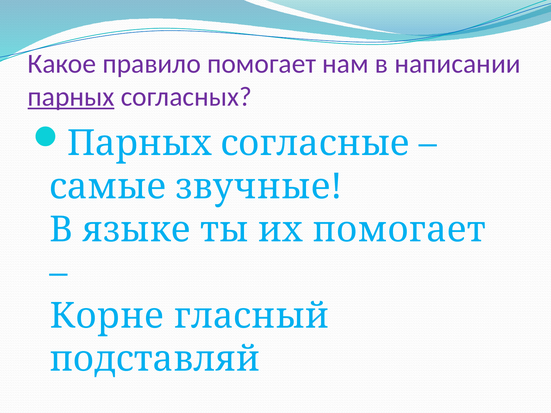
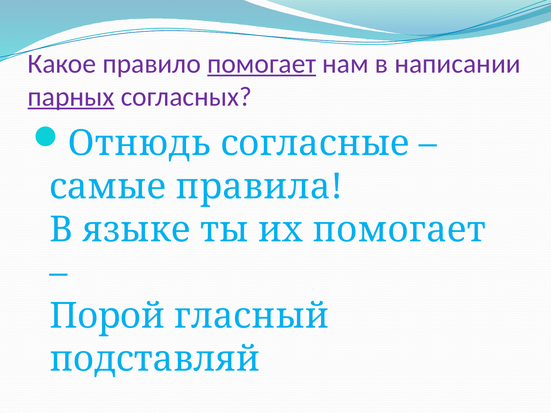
помогает at (262, 64) underline: none -> present
Парных at (139, 143): Парных -> Отнюдь
звучные: звучные -> правила
Корне: Корне -> Порой
